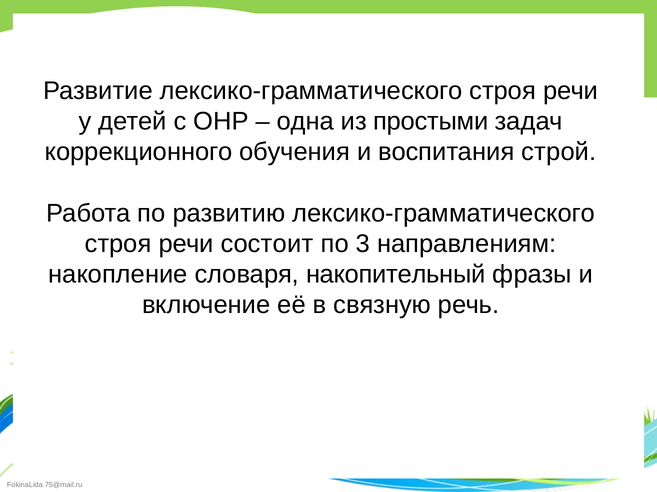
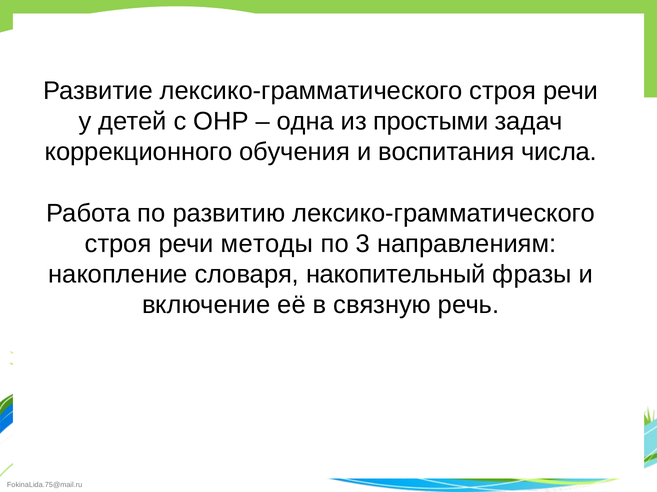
строй: строй -> числа
состоит: состоит -> методы
